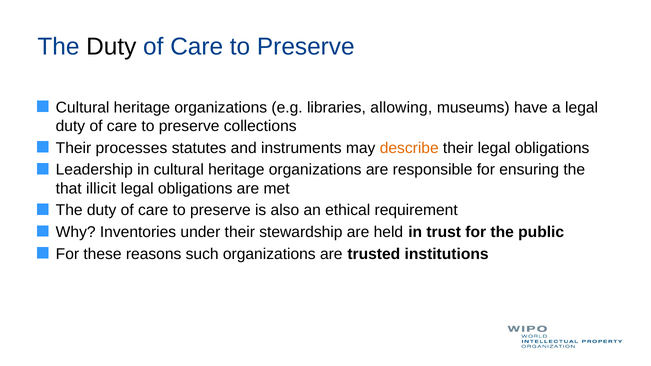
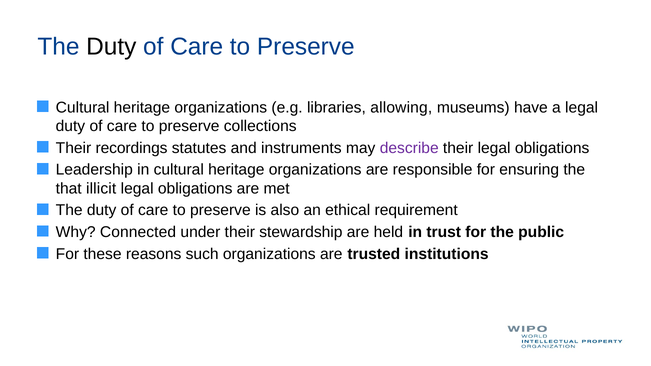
processes: processes -> recordings
describe colour: orange -> purple
Inventories: Inventories -> Connected
